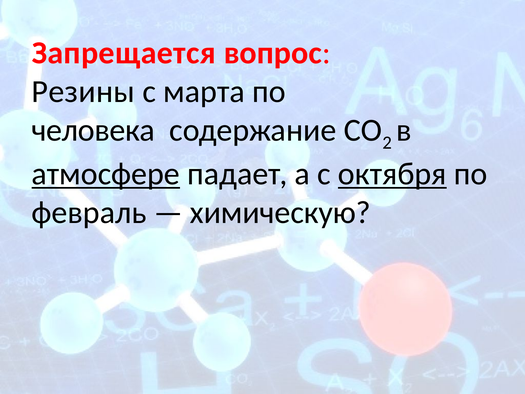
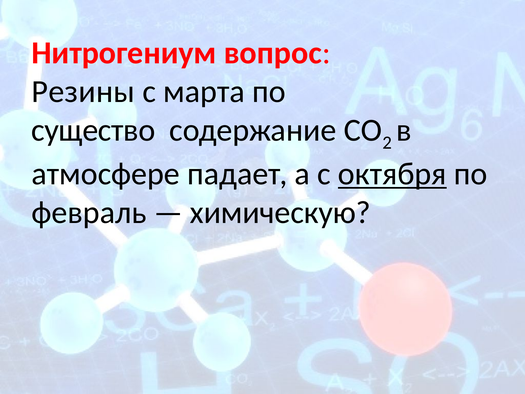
Запрещается: Запрещается -> Нитрогениум
человека: человека -> существо
атмосфере underline: present -> none
